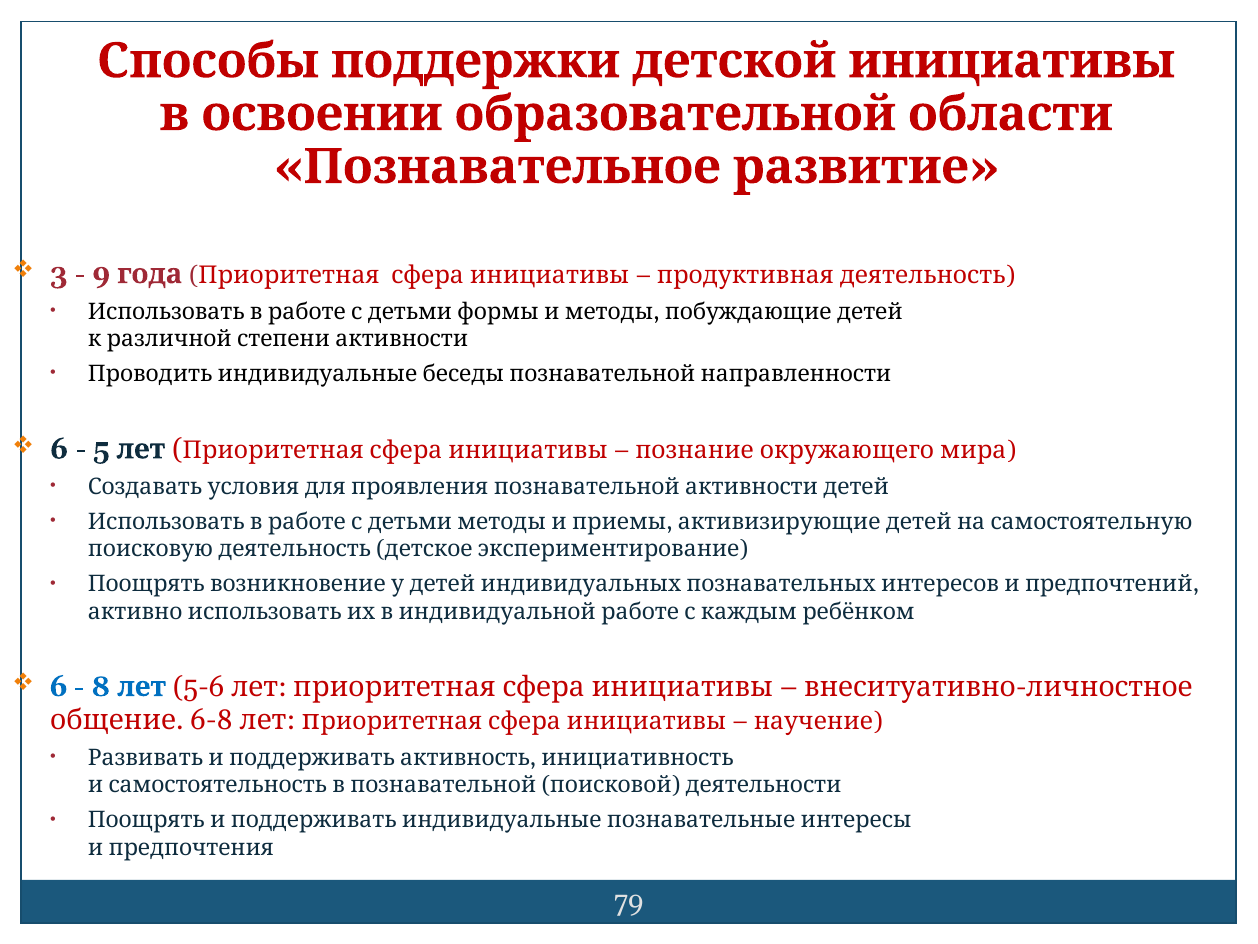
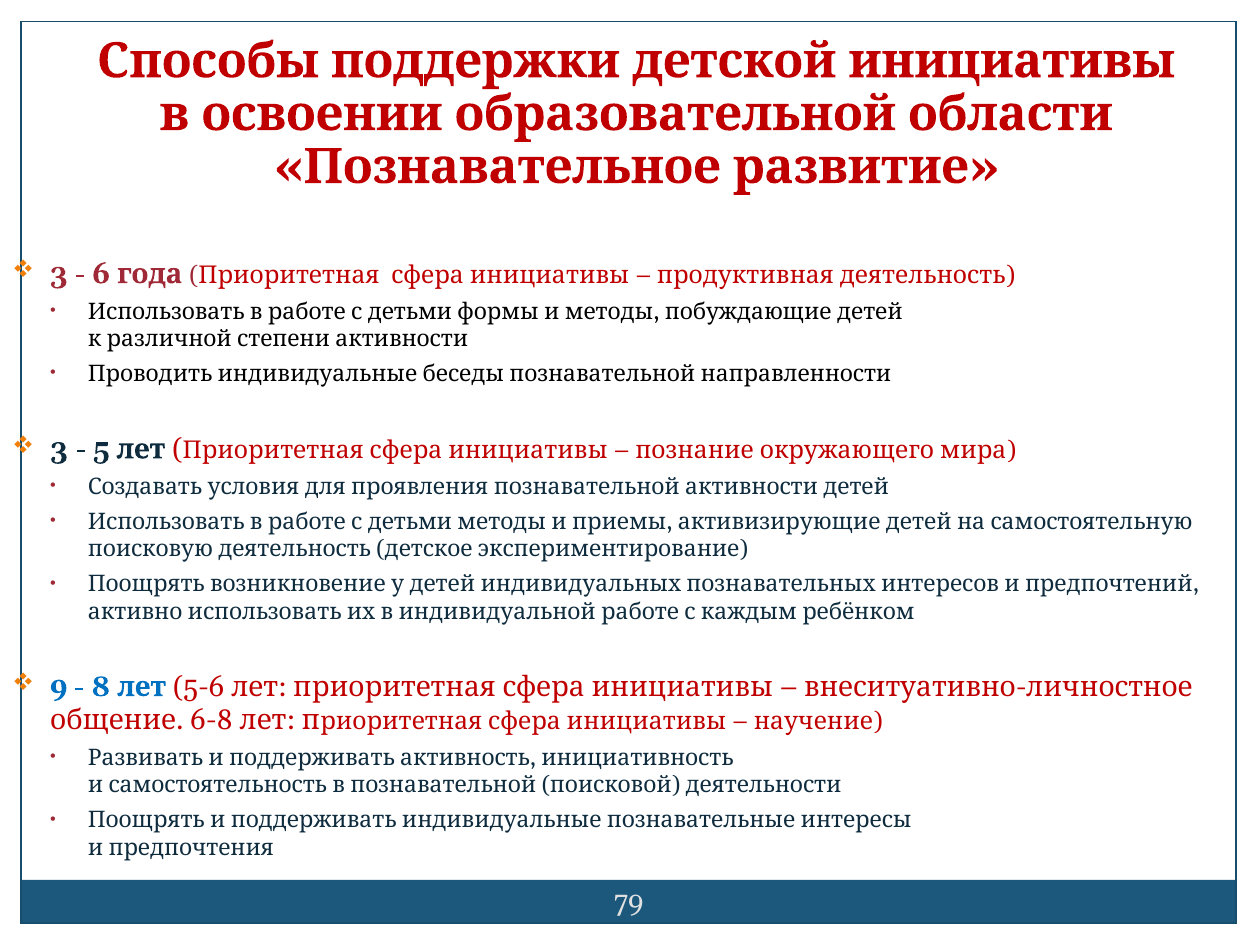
9: 9 -> 6
6 at (59, 449): 6 -> 3
6 at (59, 686): 6 -> 9
